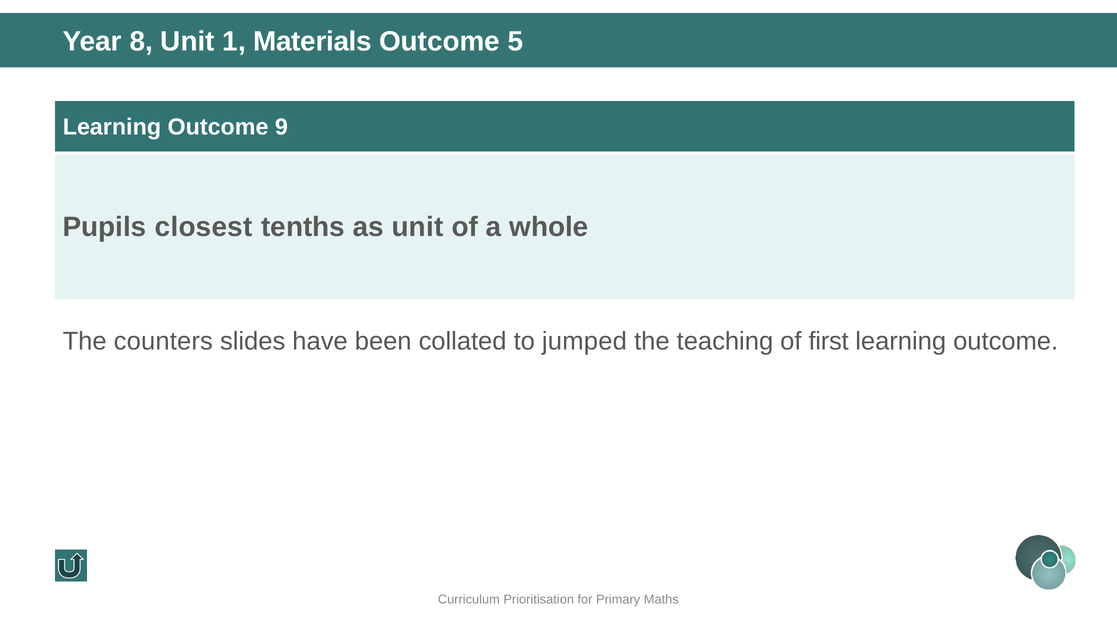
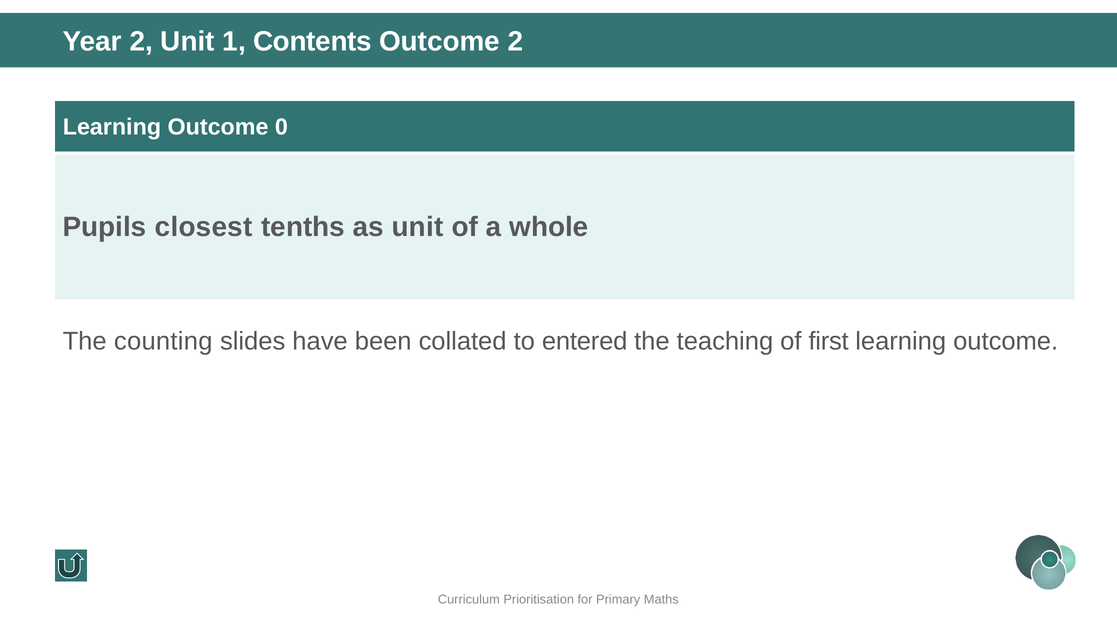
Year 8: 8 -> 2
Materials: Materials -> Contents
Outcome 5: 5 -> 2
9: 9 -> 0
counters: counters -> counting
jumped: jumped -> entered
